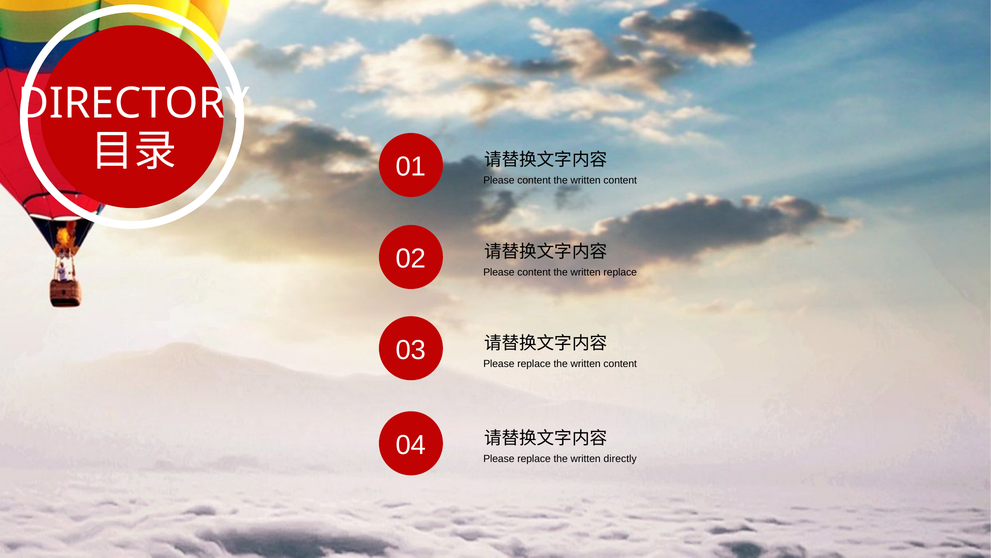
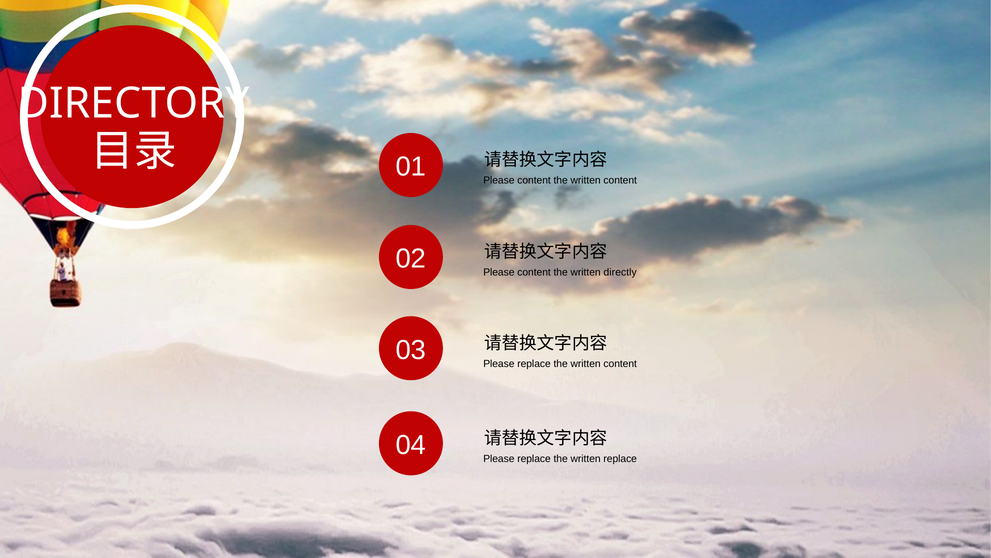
written replace: replace -> directly
written directly: directly -> replace
